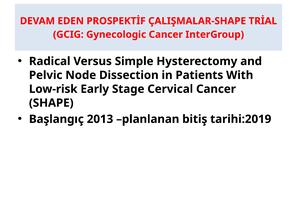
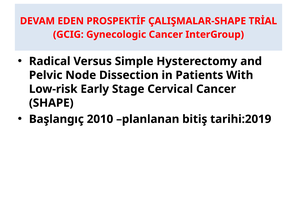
2013: 2013 -> 2010
